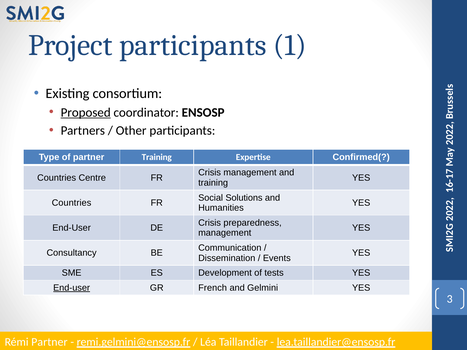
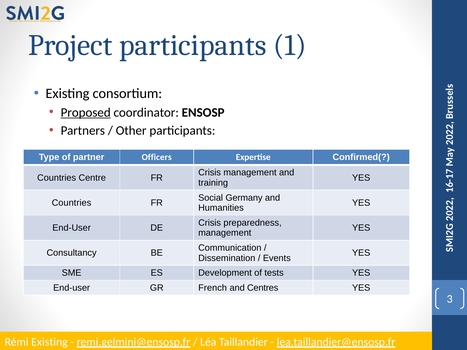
partner Training: Training -> Officers
Solutions: Solutions -> Germany
End-user at (72, 288) underline: present -> none
Gelmini: Gelmini -> Centres
Rémi Partner: Partner -> Existing
